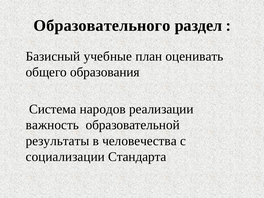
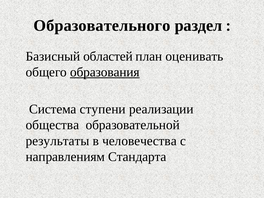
учебные: учебные -> областей
образования underline: none -> present
народов: народов -> ступени
важность: важность -> общества
социализации: социализации -> направлениям
